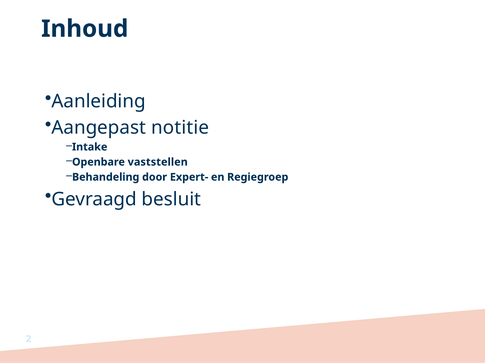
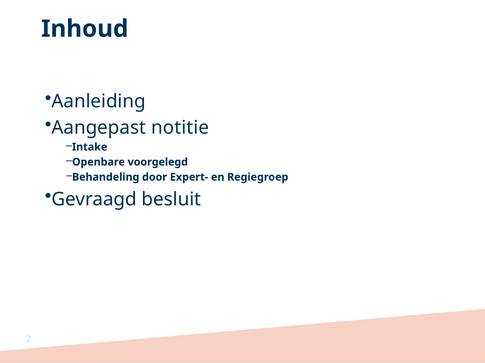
vaststellen: vaststellen -> voorgelegd
